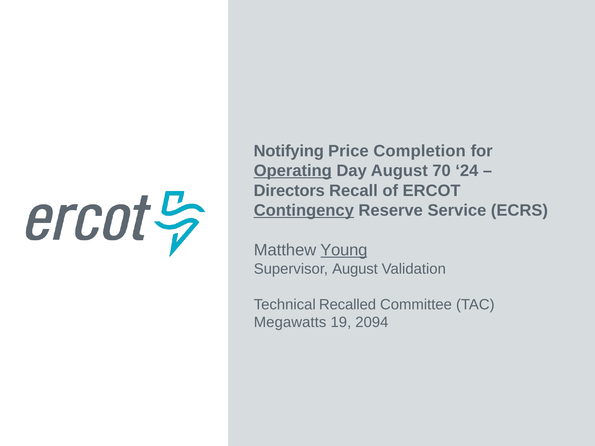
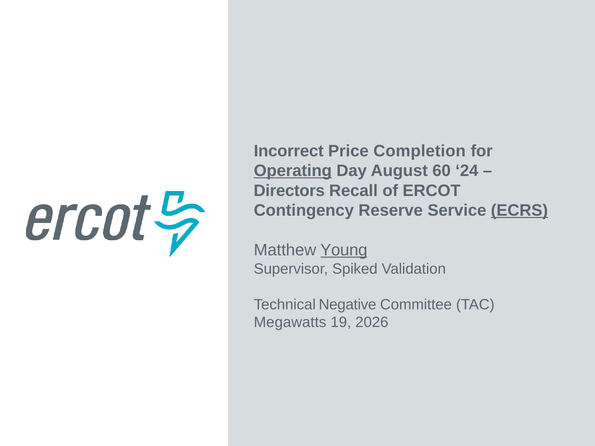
Notifying: Notifying -> Incorrect
70: 70 -> 60
Contingency underline: present -> none
ECRS underline: none -> present
Supervisor August: August -> Spiked
Recalled: Recalled -> Negative
2094: 2094 -> 2026
